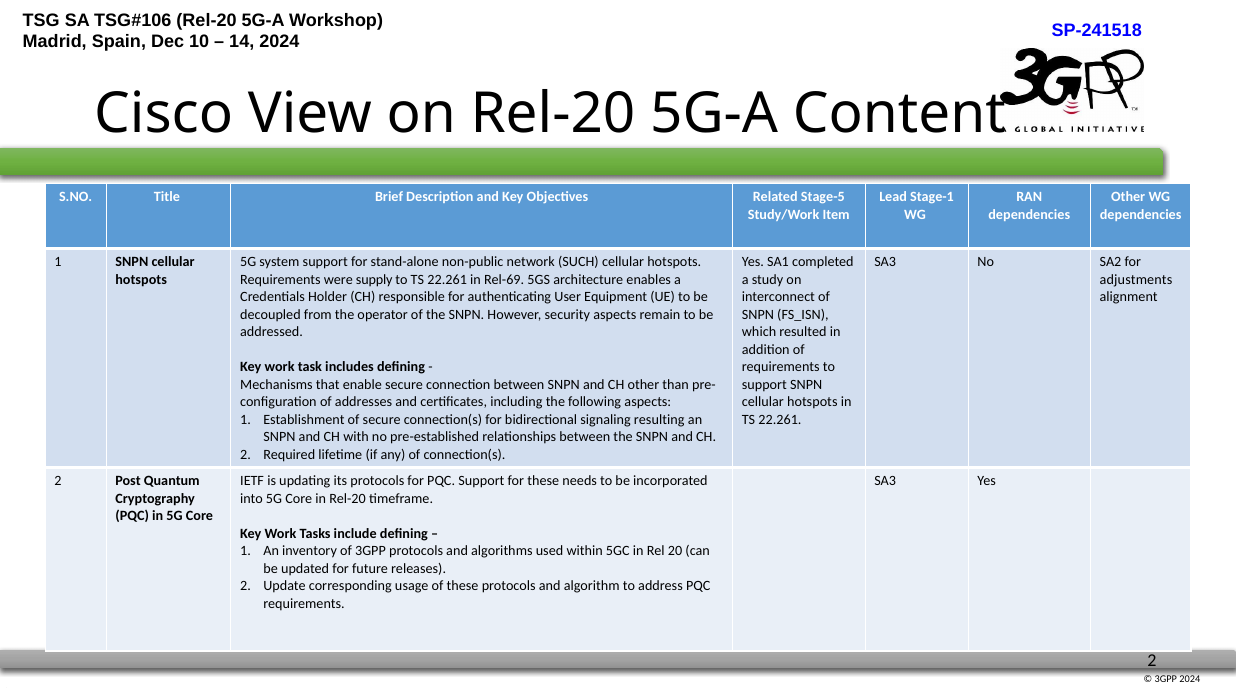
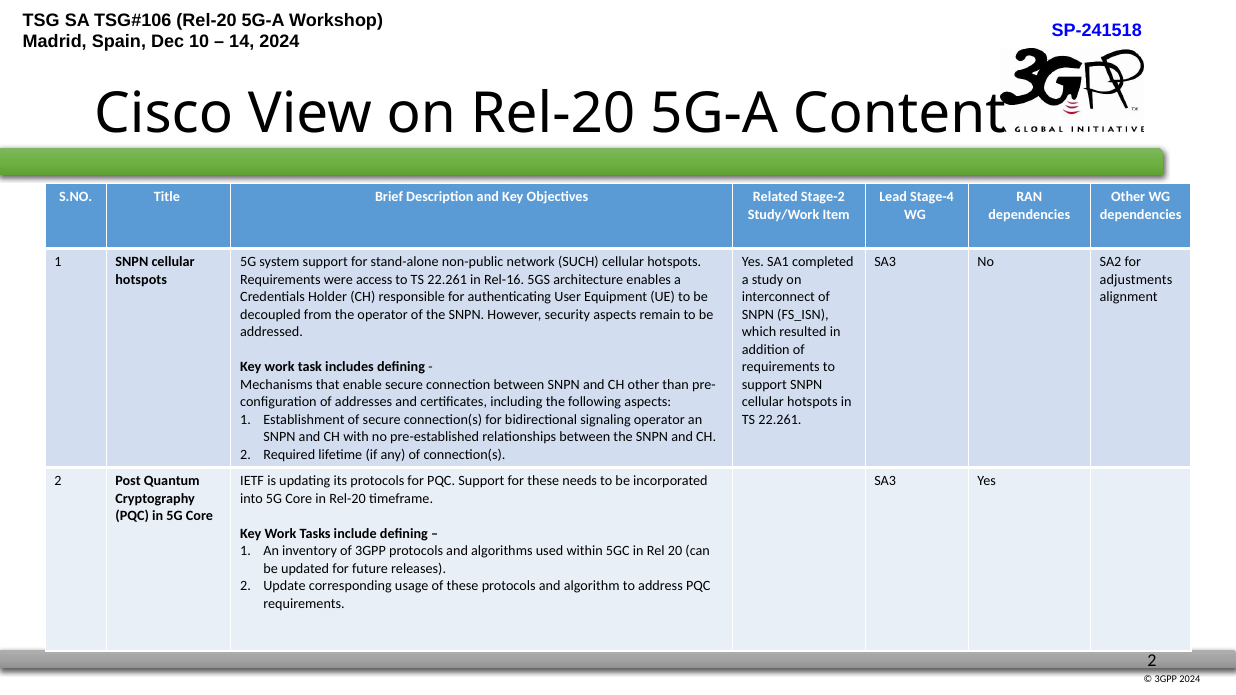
Stage-5: Stage-5 -> Stage-2
Stage-1: Stage-1 -> Stage-4
supply: supply -> access
Rel-69: Rel-69 -> Rel-16
signaling resulting: resulting -> operator
